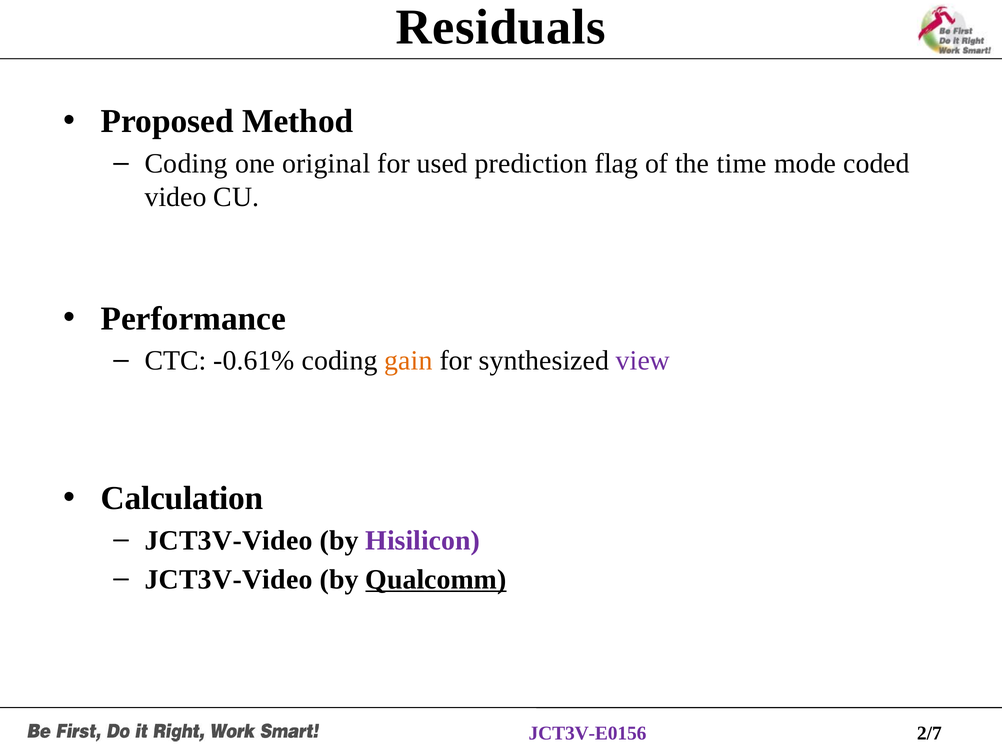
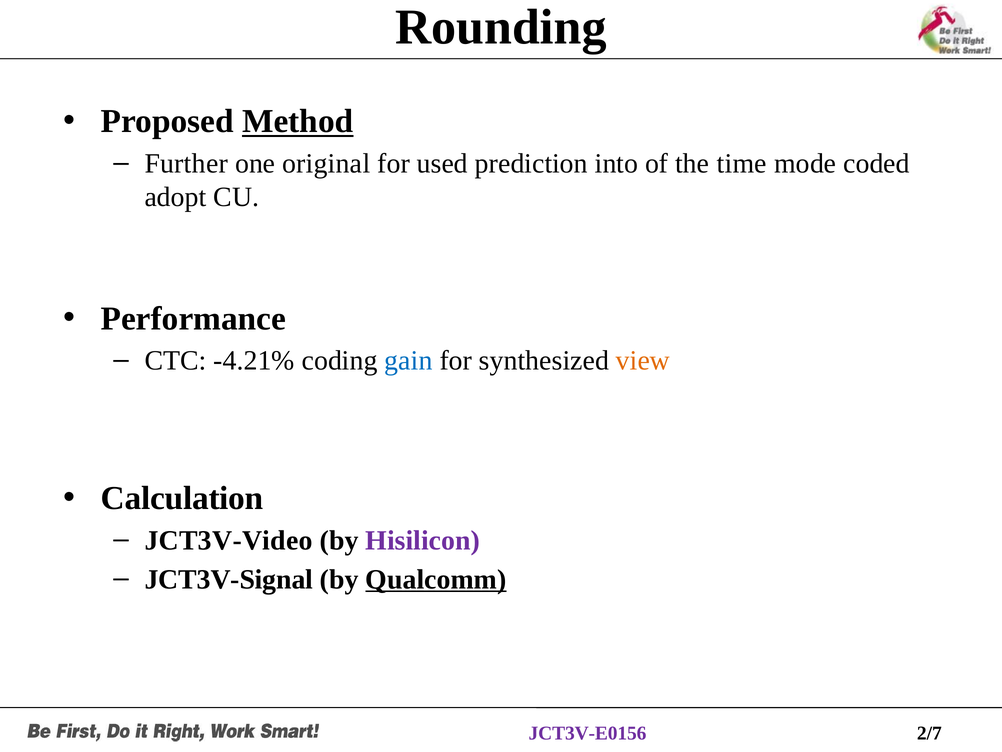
Residuals: Residuals -> Rounding
Method underline: none -> present
Coding at (186, 163): Coding -> Further
flag: flag -> into
video: video -> adopt
-0.61%: -0.61% -> -4.21%
gain colour: orange -> blue
view colour: purple -> orange
JCT3V-Video at (229, 579): JCT3V-Video -> JCT3V-Signal
